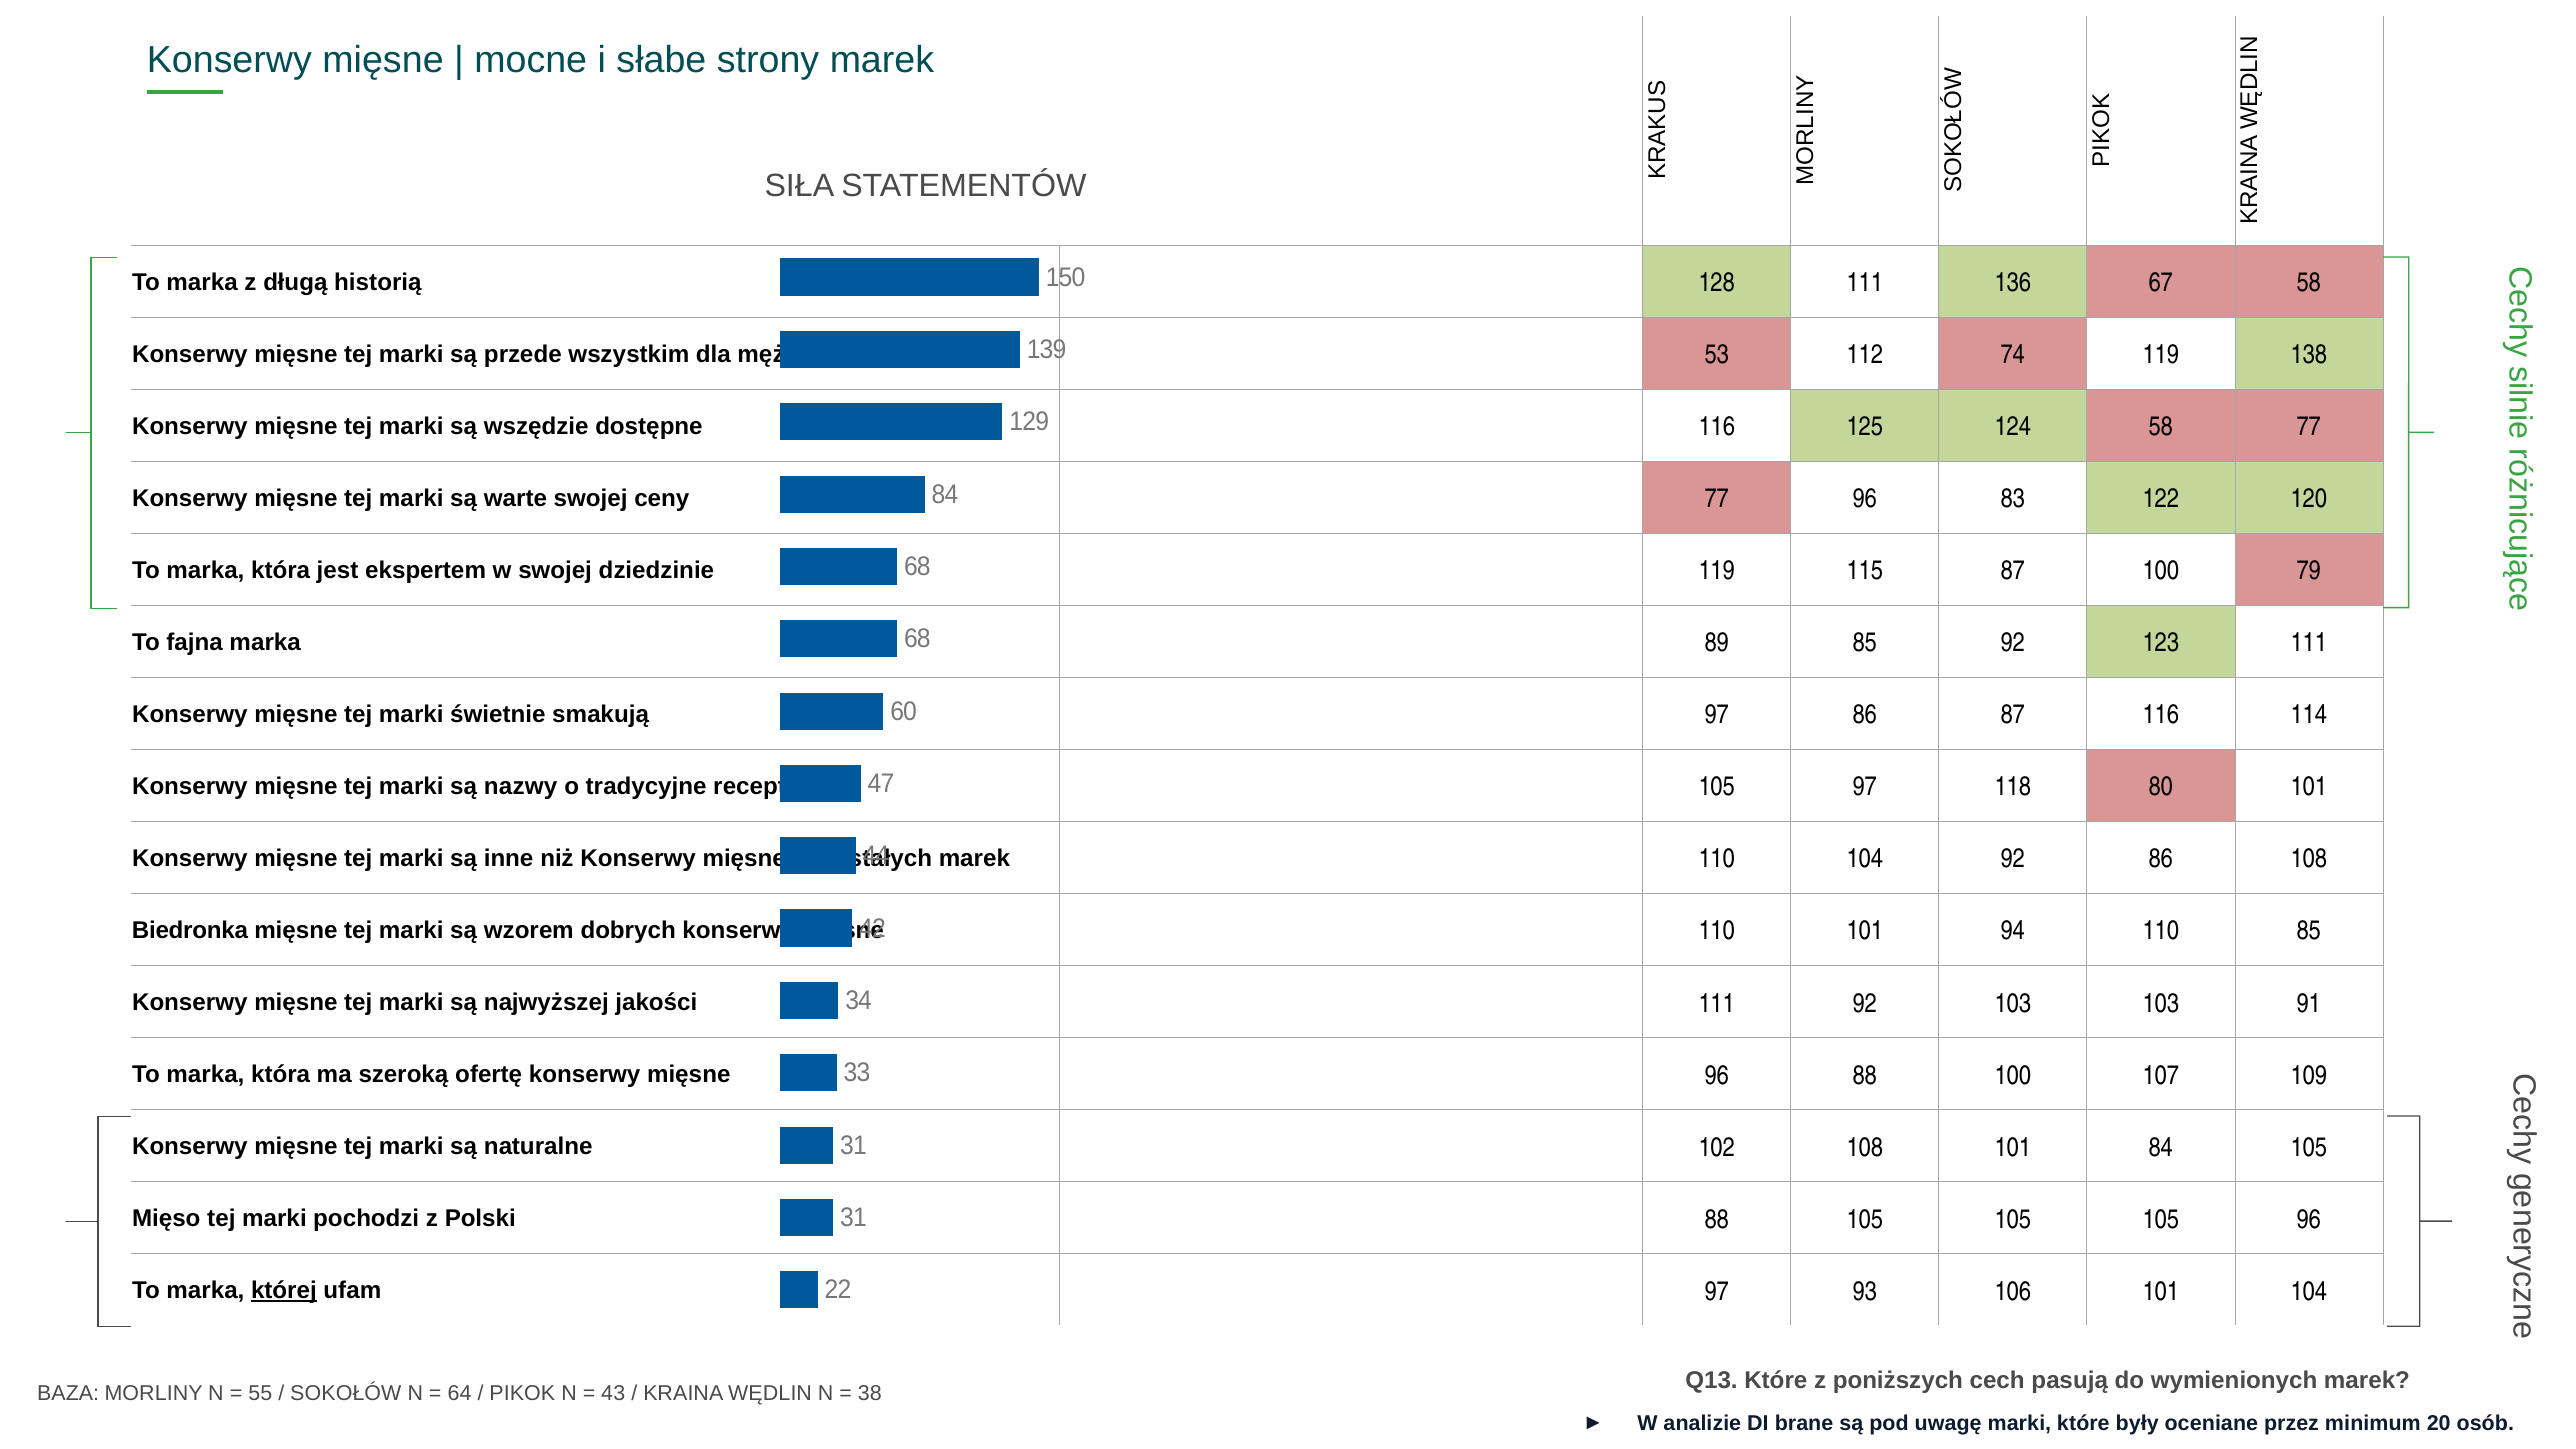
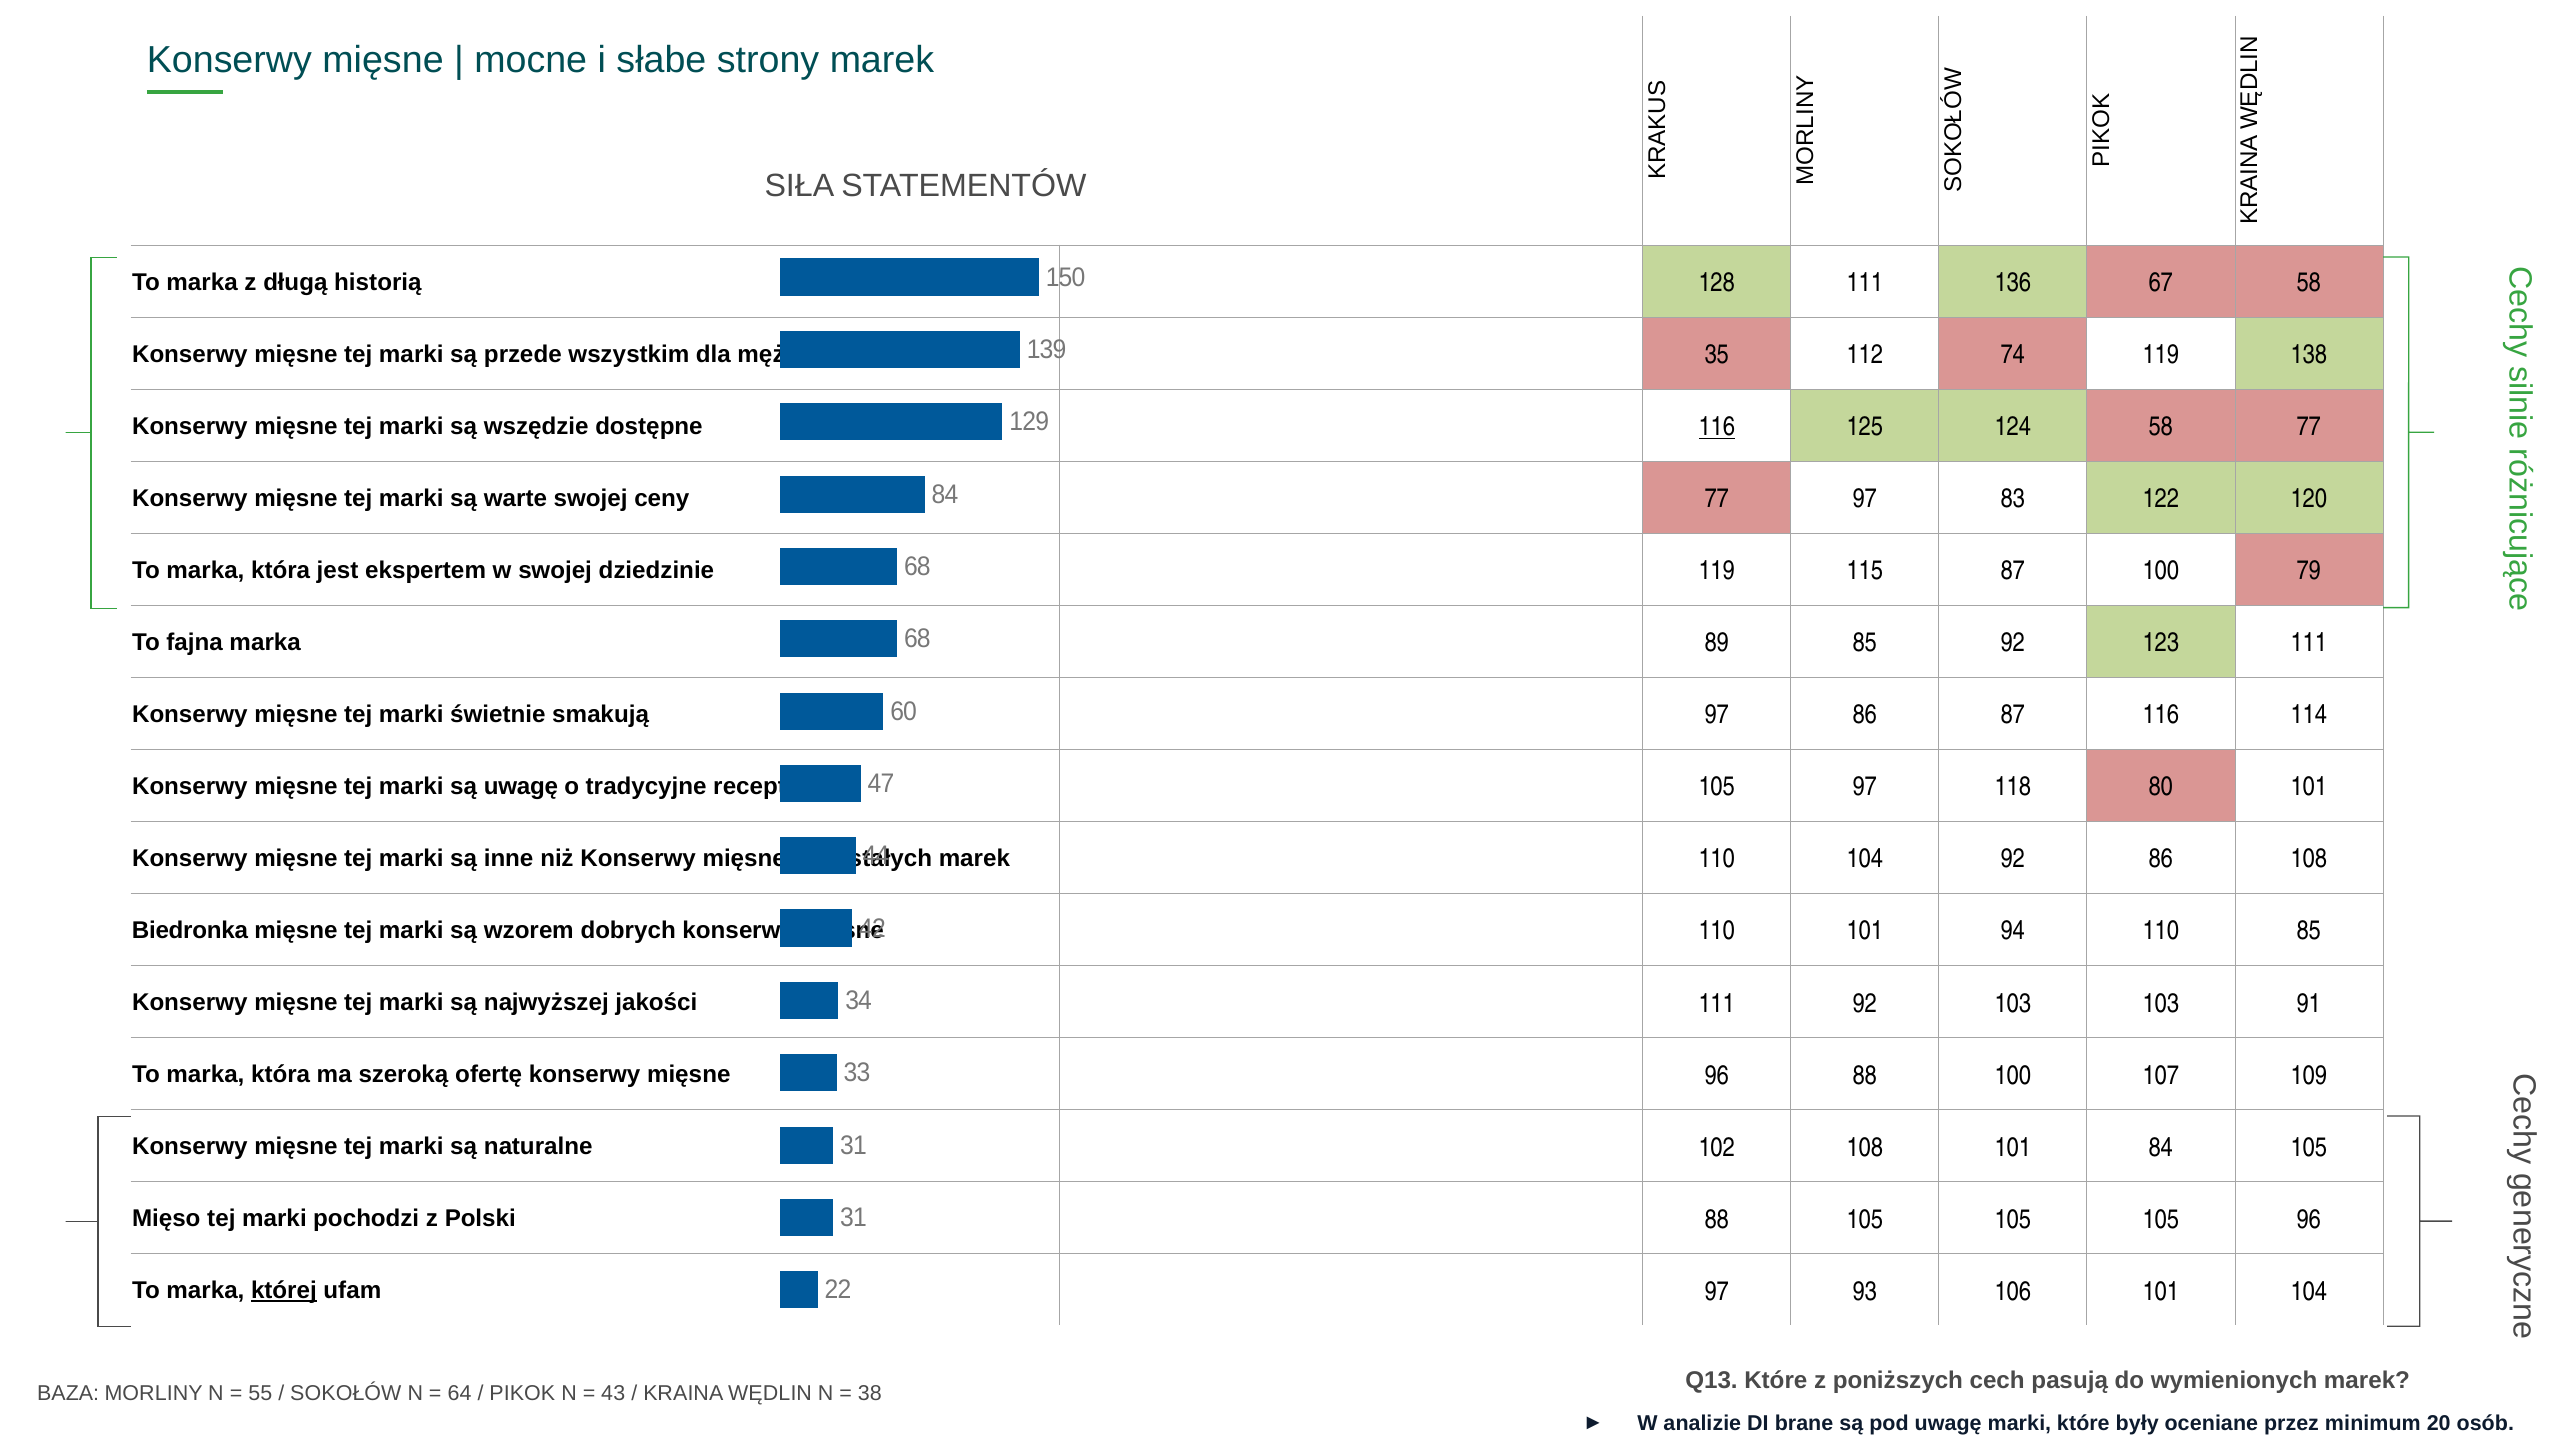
53: 53 -> 35
116 at (1717, 427) underline: none -> present
77 96: 96 -> 97
są nazwy: nazwy -> uwagę
